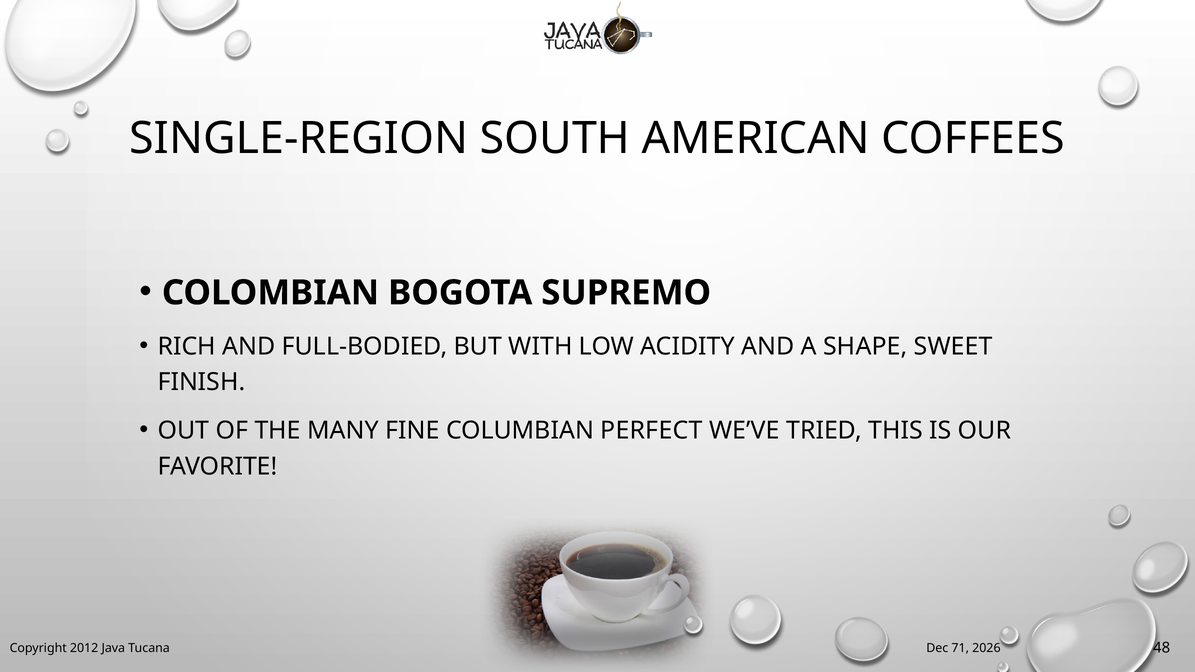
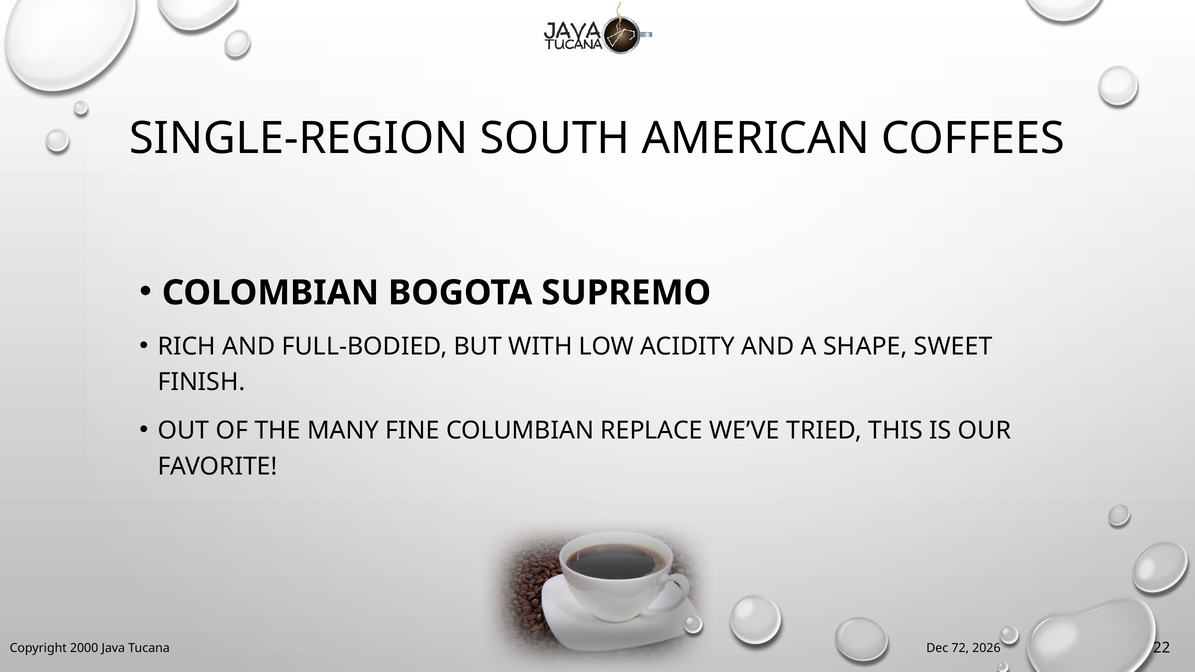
PERFECT: PERFECT -> REPLACE
2012: 2012 -> 2000
71: 71 -> 72
48: 48 -> 22
